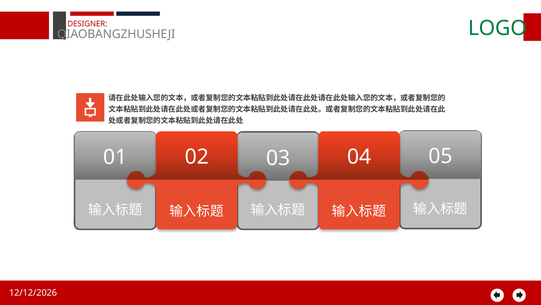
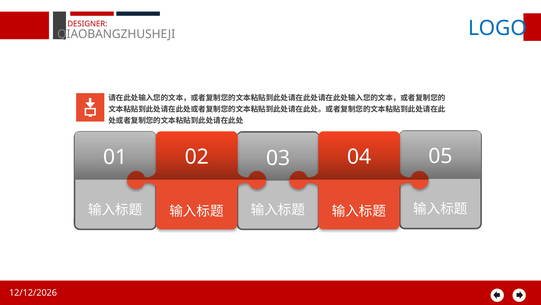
LOGO colour: green -> blue
